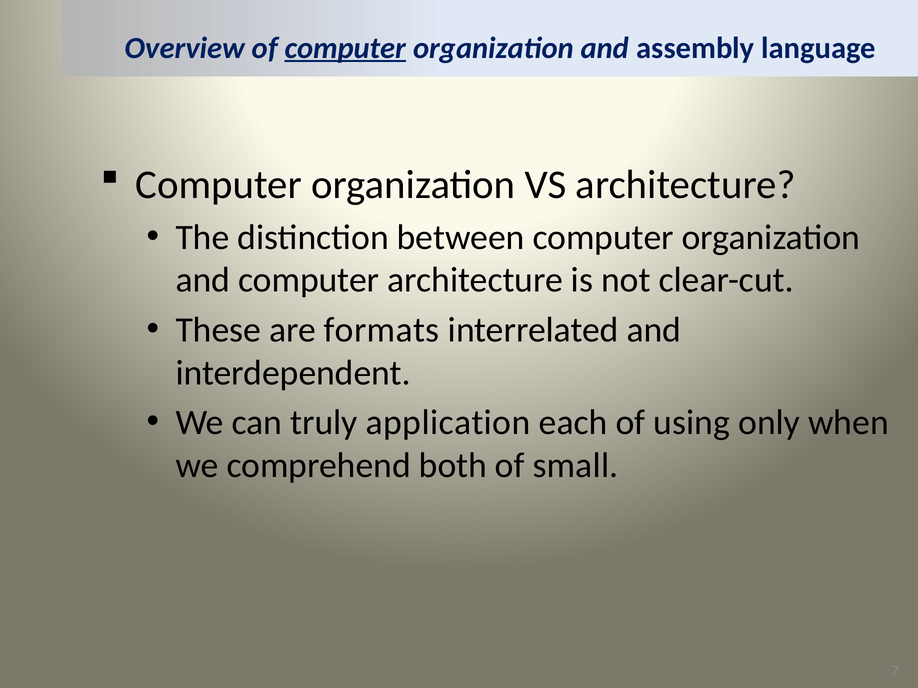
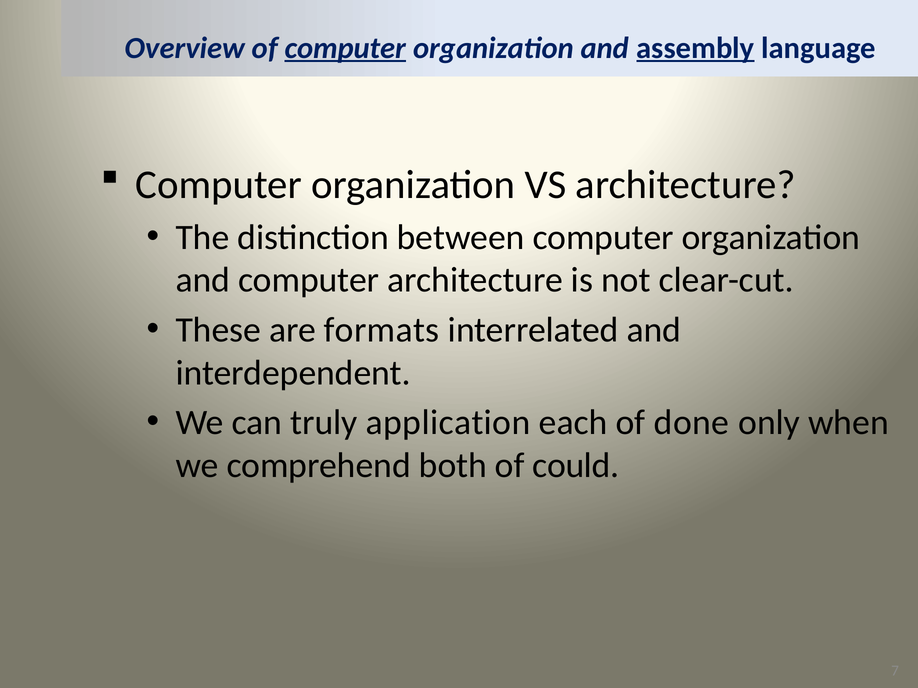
assembly underline: none -> present
using: using -> done
small: small -> could
